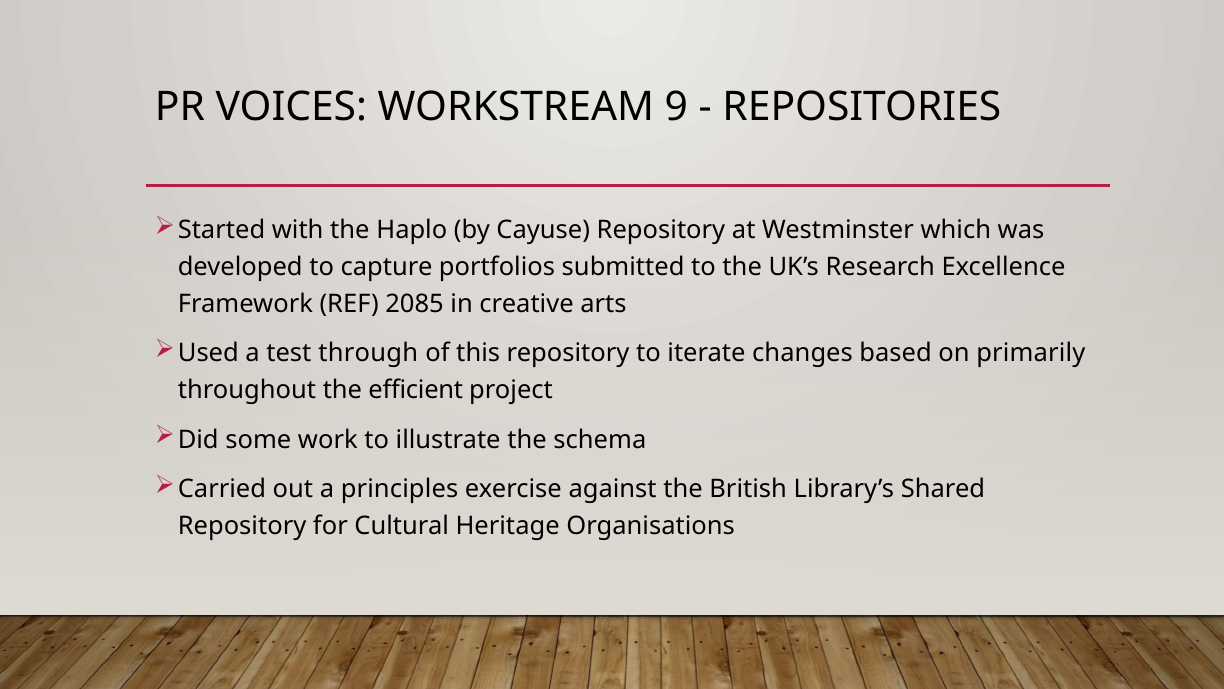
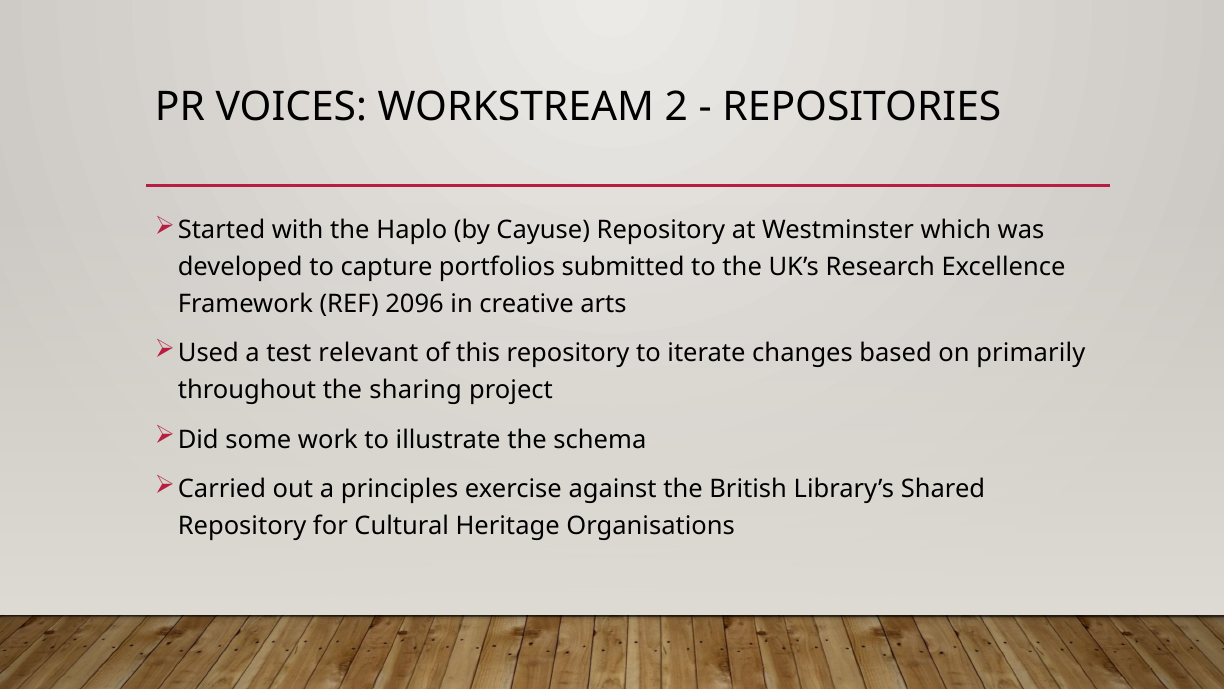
9: 9 -> 2
2085: 2085 -> 2096
through: through -> relevant
efficient: efficient -> sharing
